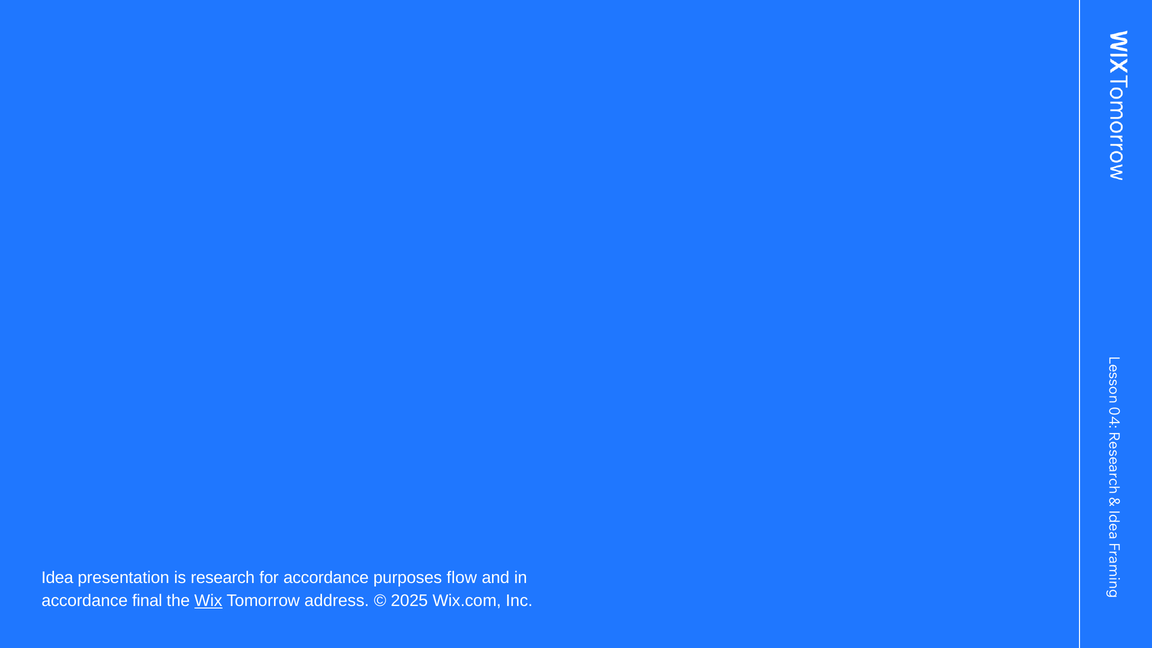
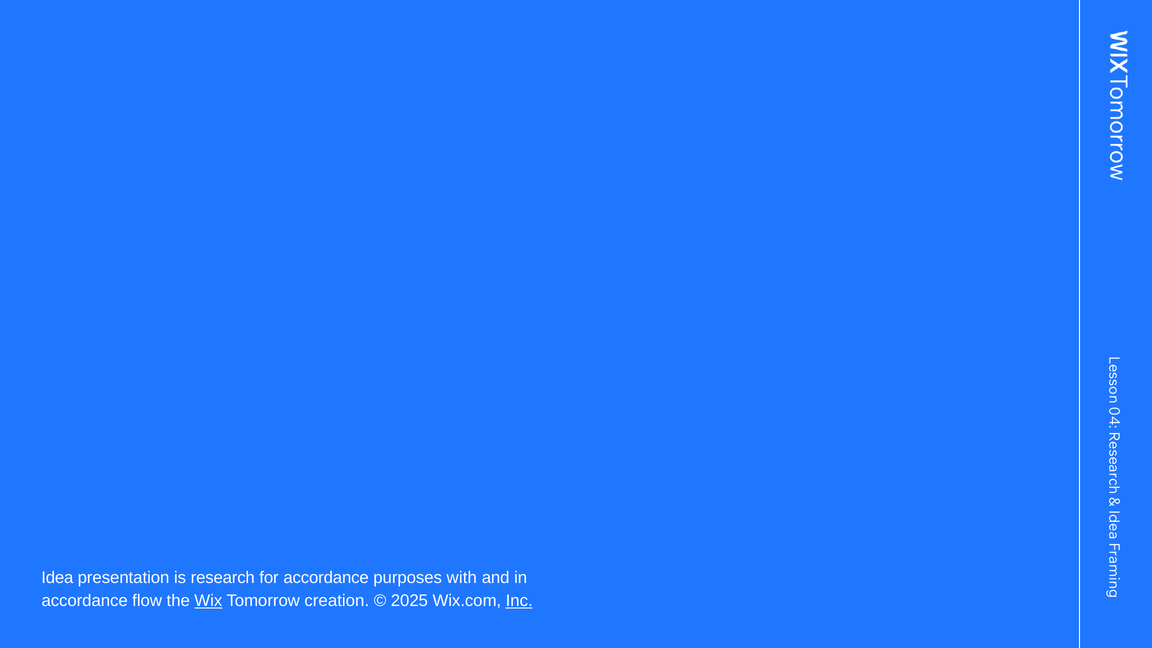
flow: flow -> with
final: final -> flow
address: address -> creation
Inc underline: none -> present
